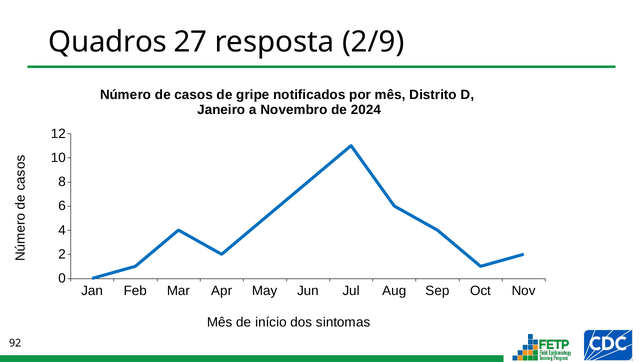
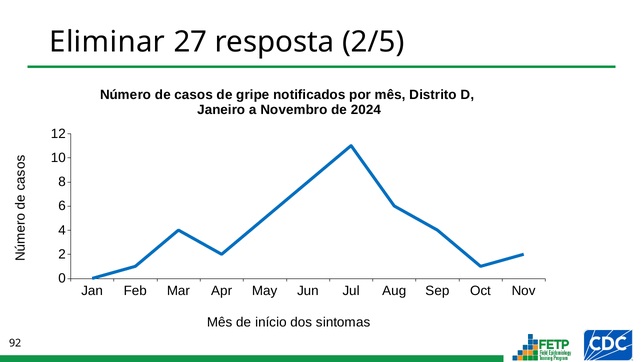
Quadros: Quadros -> Eliminar
2/9: 2/9 -> 2/5
